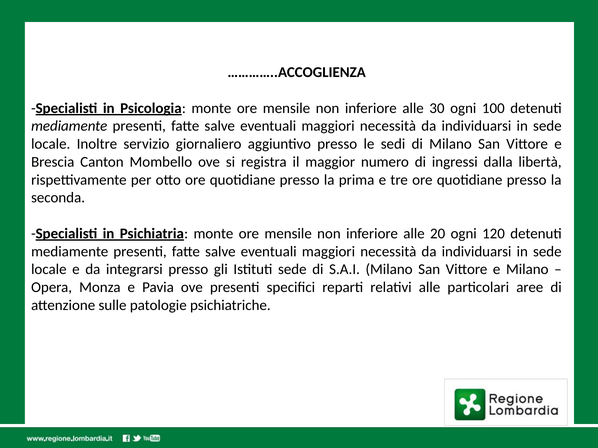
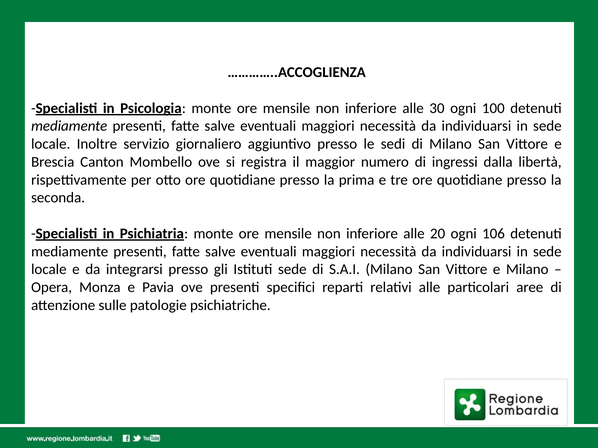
120: 120 -> 106
